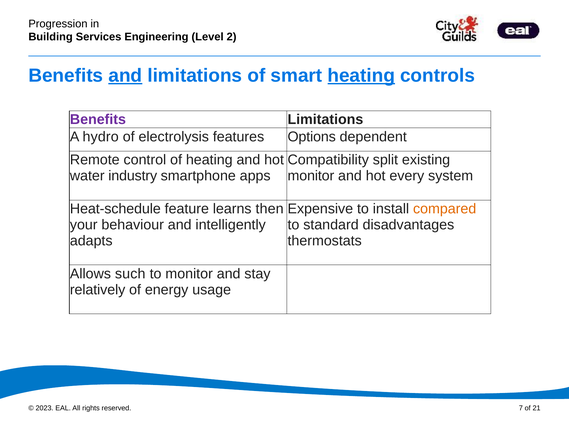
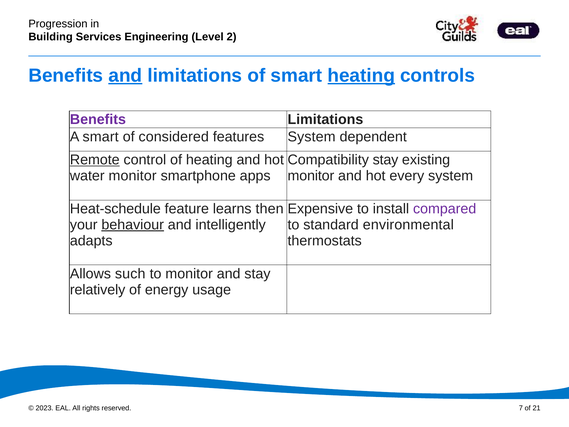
A hydro: hydro -> smart
electrolysis: electrolysis -> considered
features Options: Options -> System
Remote underline: none -> present
Compatibility split: split -> stay
water industry: industry -> monitor
compared colour: orange -> purple
behaviour underline: none -> present
disadvantages: disadvantages -> environmental
